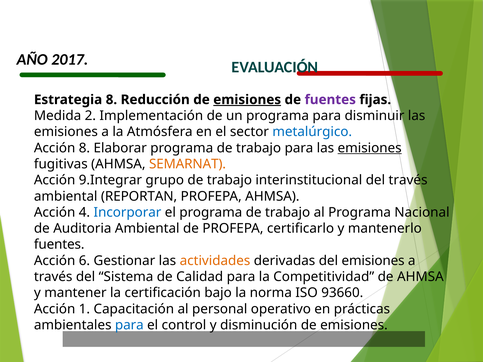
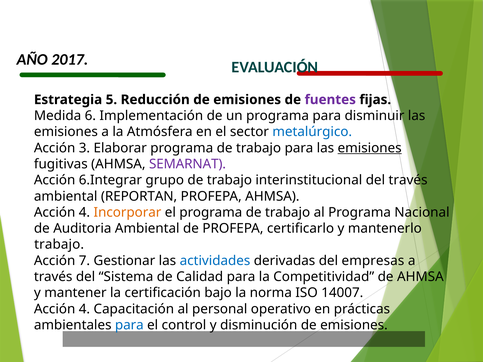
Estrategia 8: 8 -> 5
emisiones at (247, 100) underline: present -> none
2: 2 -> 6
Acción 8: 8 -> 3
SEMARNAT colour: orange -> purple
9.Integrar: 9.Integrar -> 6.Integrar
Incorporar colour: blue -> orange
fuentes at (59, 245): fuentes -> trabajo
6: 6 -> 7
actividades colour: orange -> blue
del emisiones: emisiones -> empresas
93660: 93660 -> 14007
1 at (84, 309): 1 -> 4
